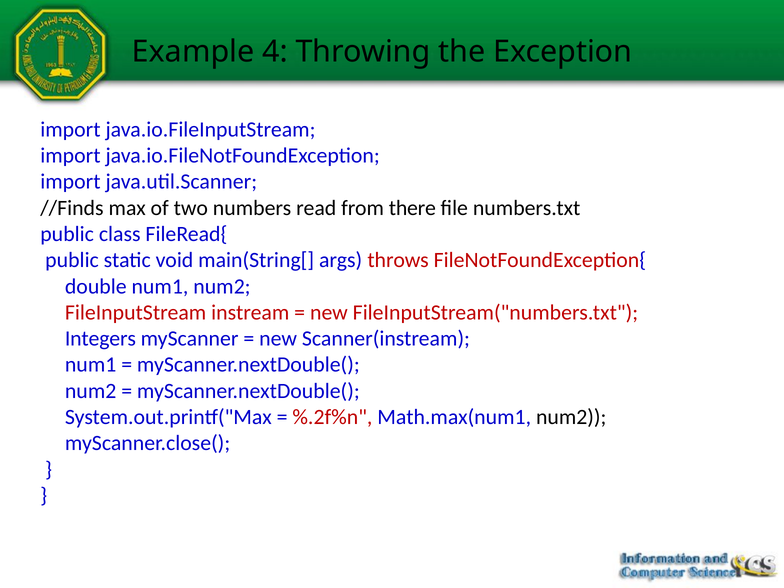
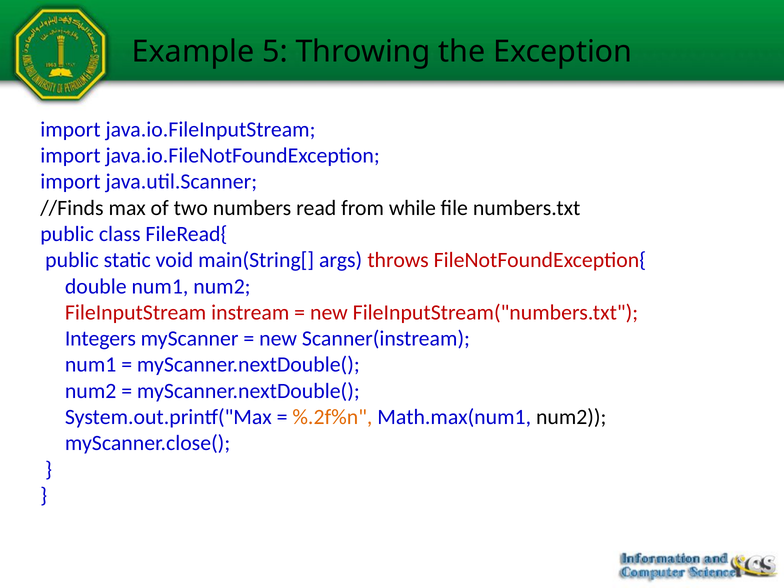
4: 4 -> 5
there: there -> while
%.2f%n colour: red -> orange
